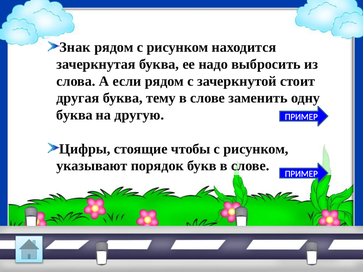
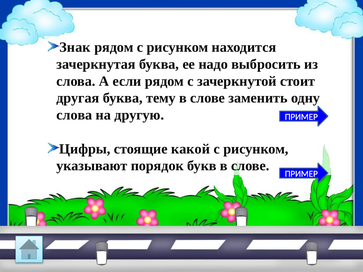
буква at (74, 115): буква -> слова
чтобы: чтобы -> какой
